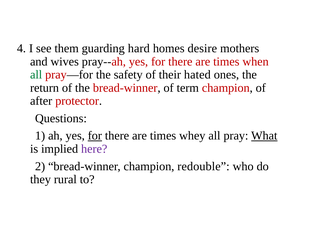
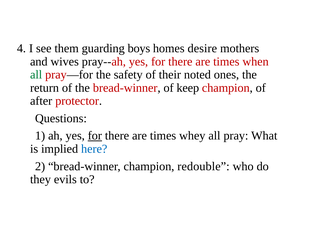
hard: hard -> boys
hated: hated -> noted
term: term -> keep
What underline: present -> none
here colour: purple -> blue
rural: rural -> evils
